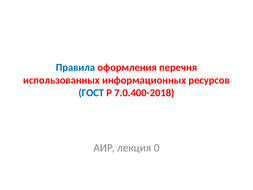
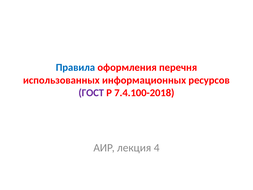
ГОСТ colour: blue -> purple
7.0.400-2018: 7.0.400-2018 -> 7.4.100-2018
0: 0 -> 4
